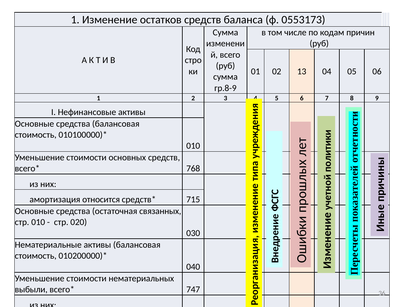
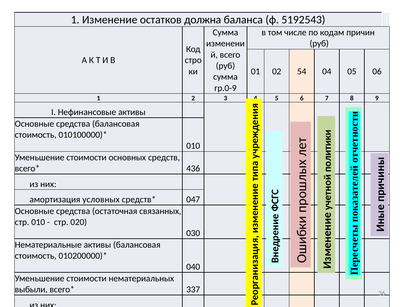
остатков средств: средств -> должна
0553173: 0553173 -> 5192543
13: 13 -> 54
гр.8-9: гр.8-9 -> гр.0-9
768: 768 -> 436
относится: относится -> условных
715: 715 -> 047
747: 747 -> 337
